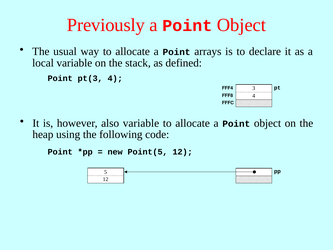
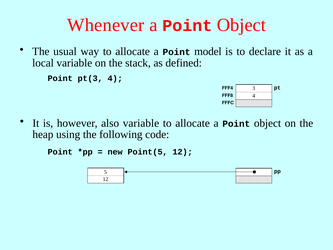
Previously: Previously -> Whenever
arrays: arrays -> model
